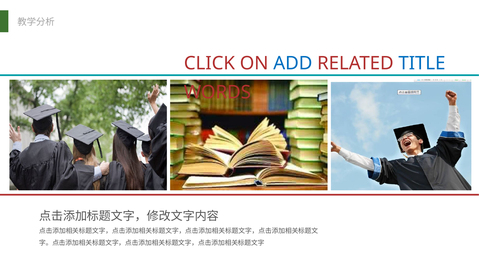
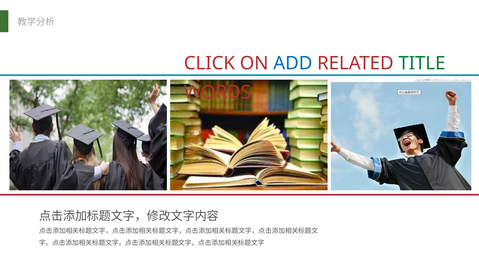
TITLE colour: blue -> green
